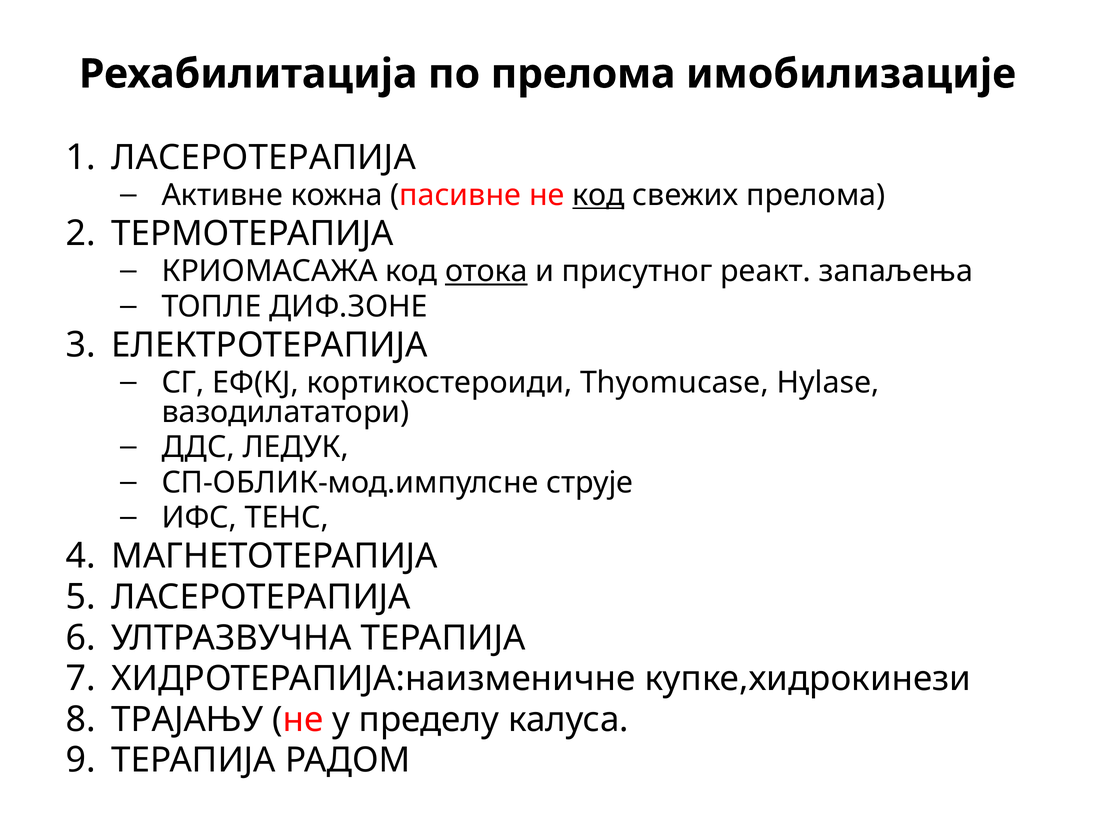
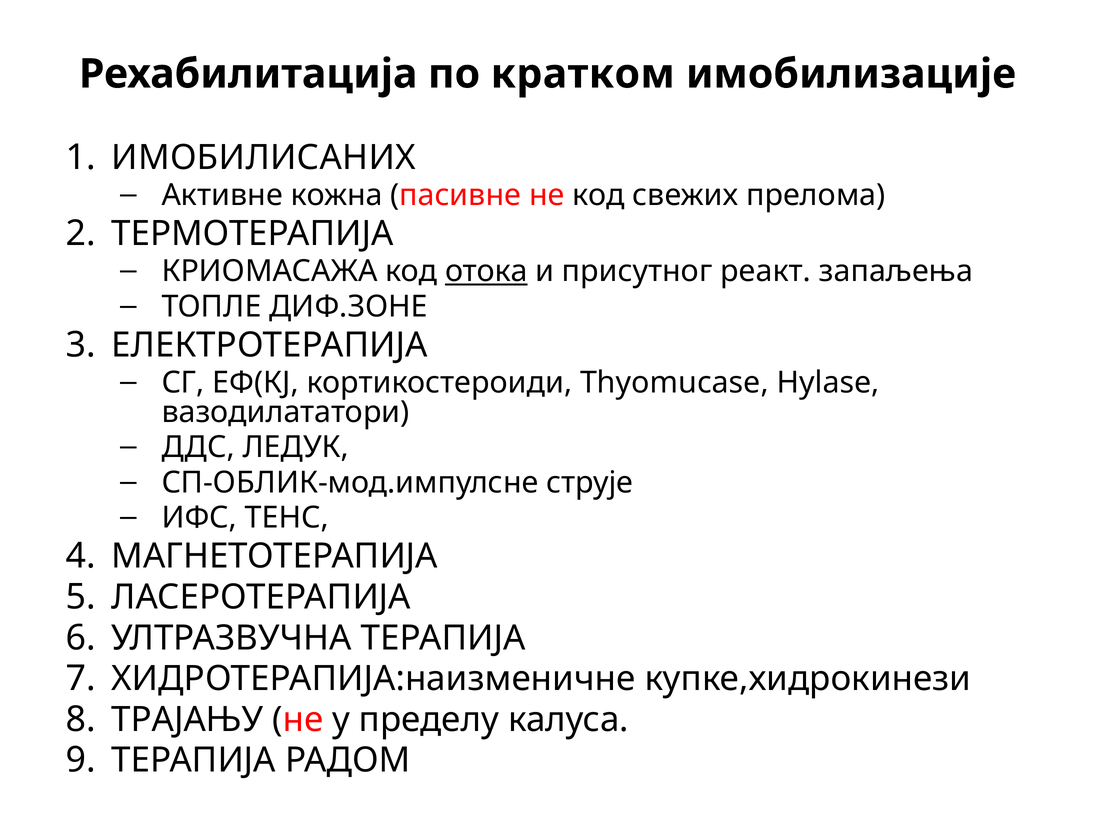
по прелома: прелома -> кратком
ЛАСЕРОТЕРАПИЈА at (264, 158): ЛАСЕРОТЕРАПИЈА -> ИМОБИЛИСАНИХ
код at (599, 195) underline: present -> none
